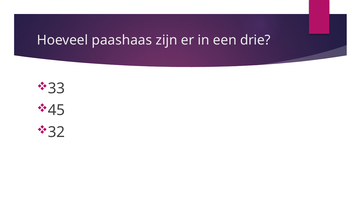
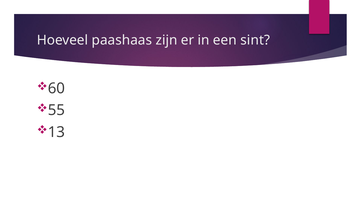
drie: drie -> sint
33: 33 -> 60
45: 45 -> 55
32: 32 -> 13
